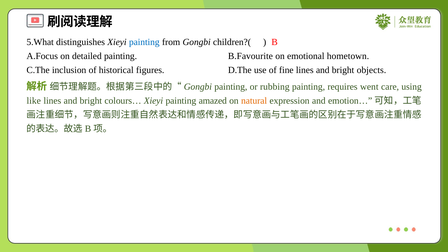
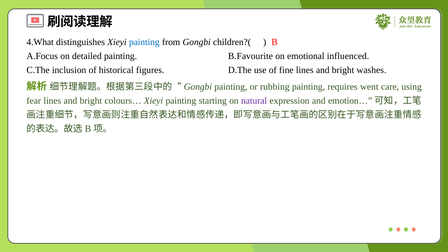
5.What: 5.What -> 4.What
hometown: hometown -> influenced
objects: objects -> washes
like: like -> fear
amazed: amazed -> starting
natural colour: orange -> purple
